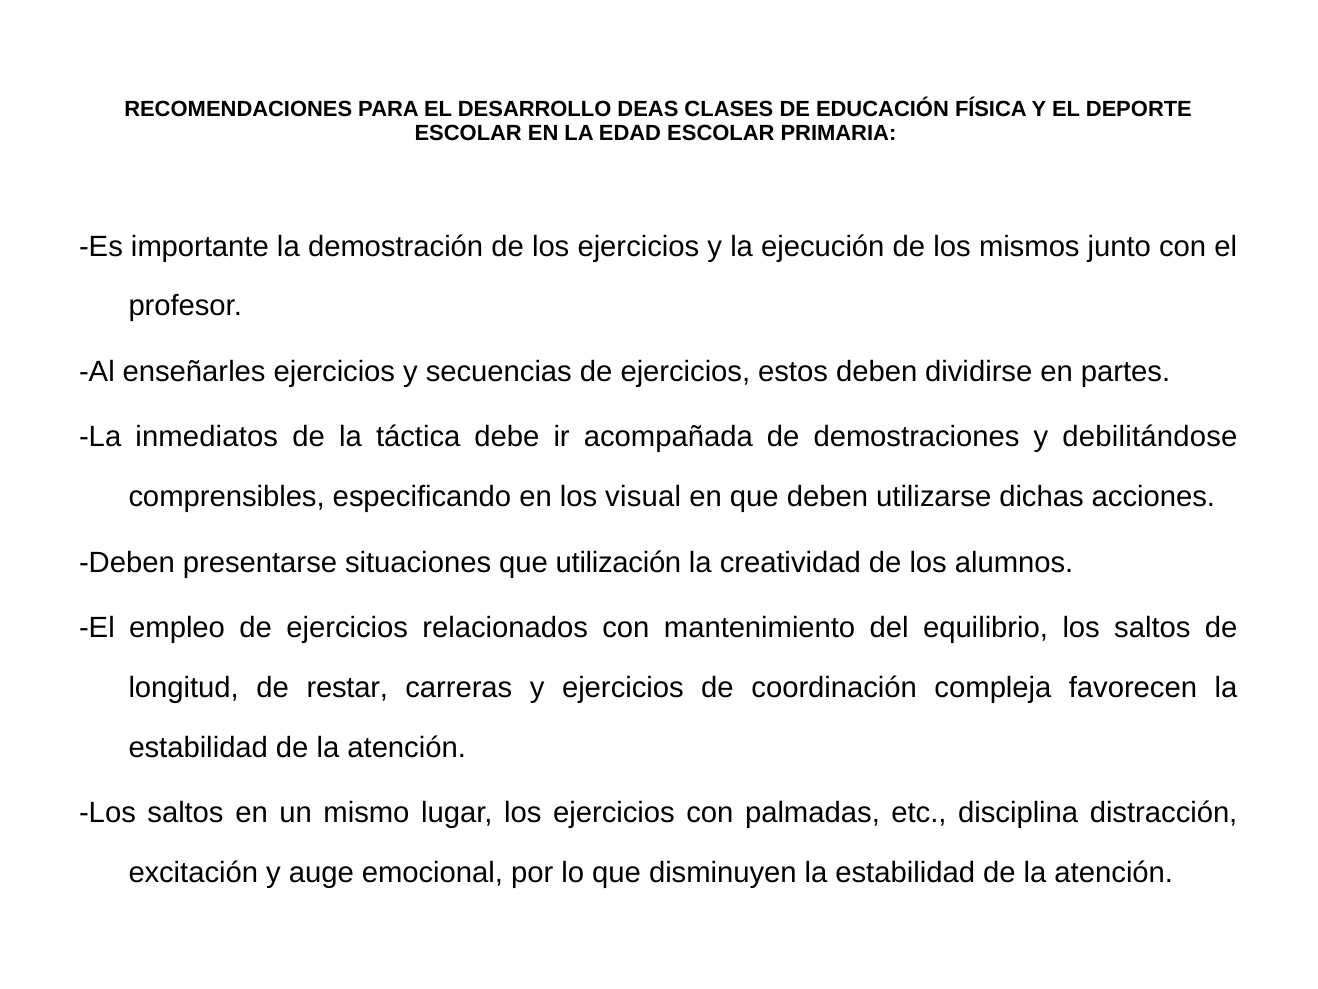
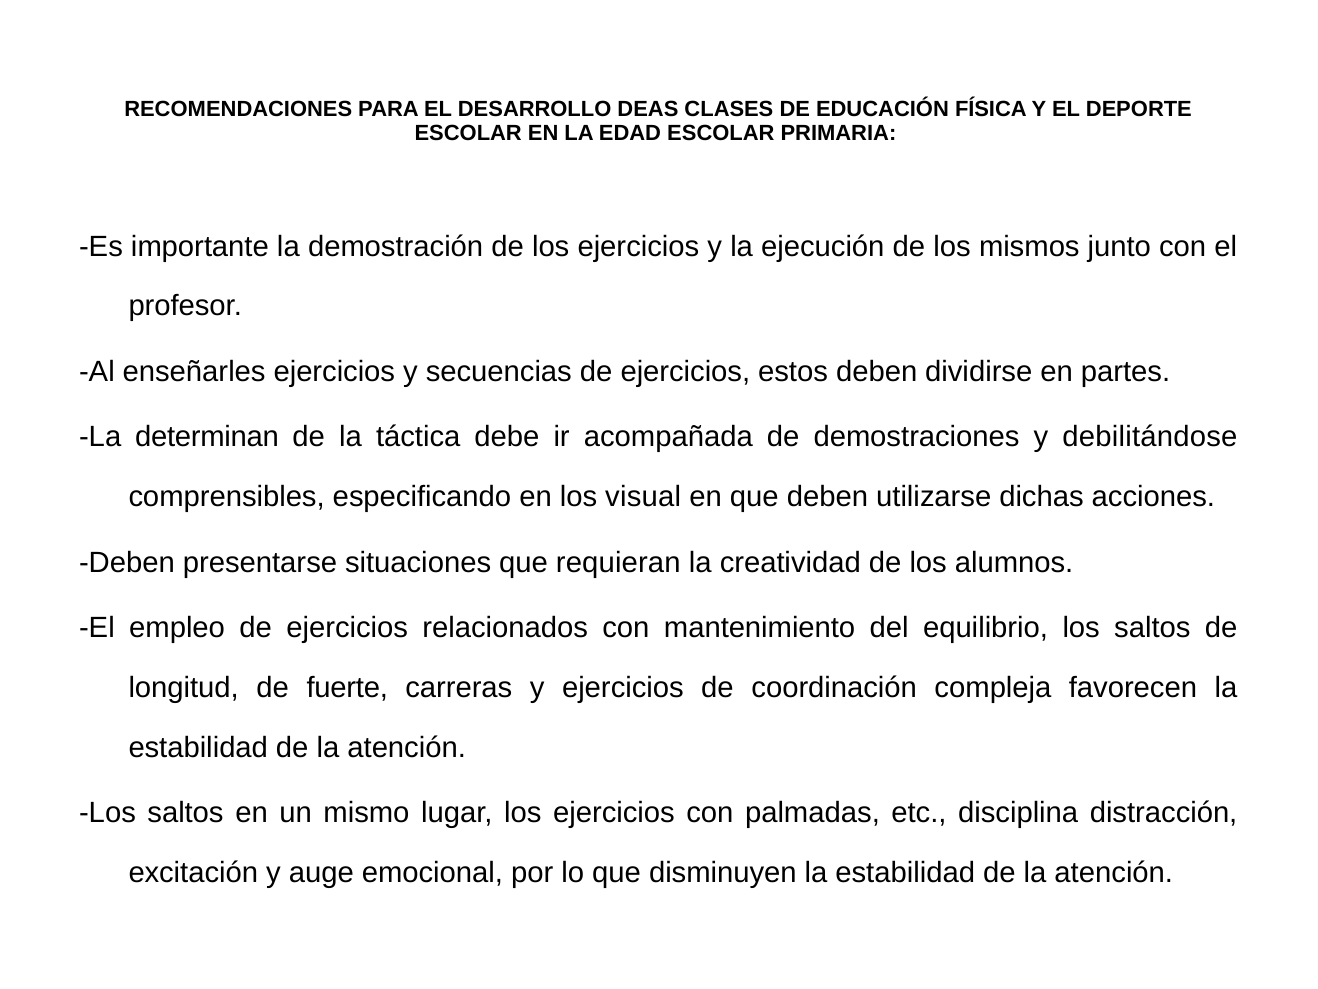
inmediatos: inmediatos -> determinan
utilización: utilización -> requieran
restar: restar -> fuerte
